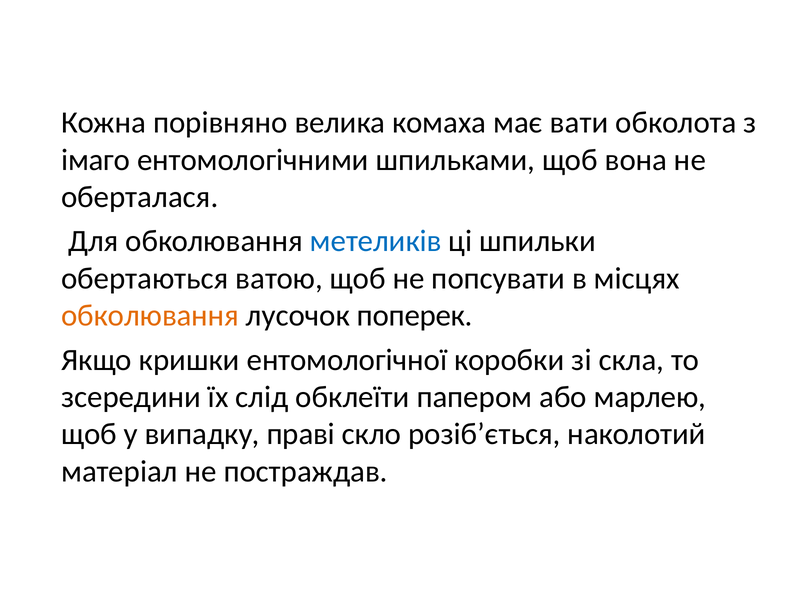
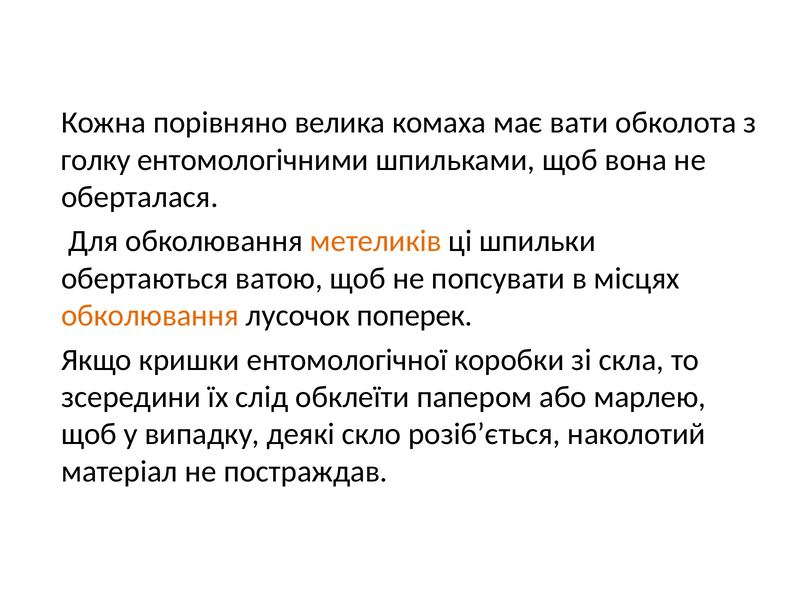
імаго: імаго -> голку
метеликів colour: blue -> orange
праві: праві -> деякі
